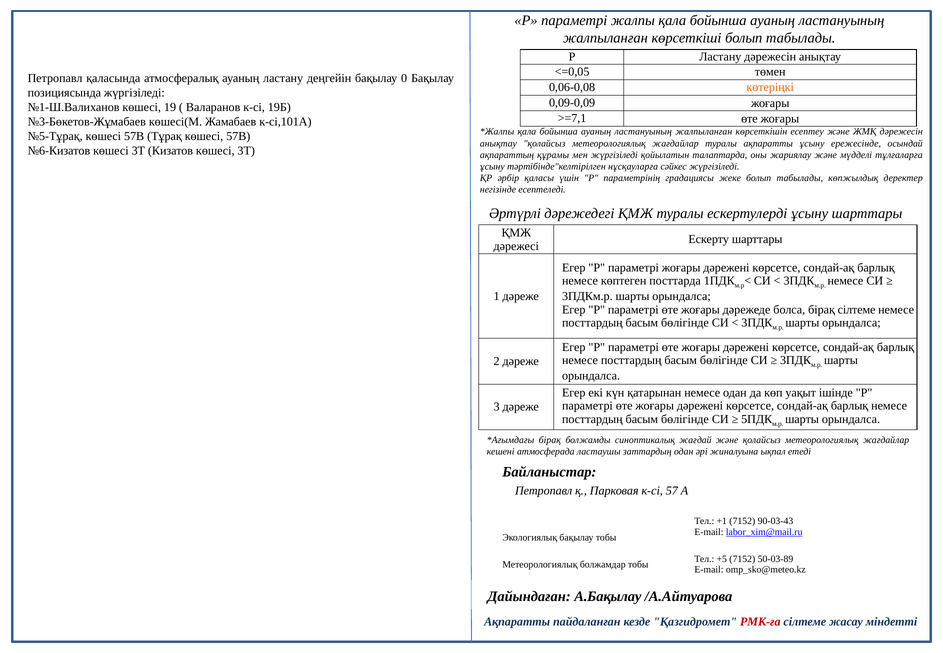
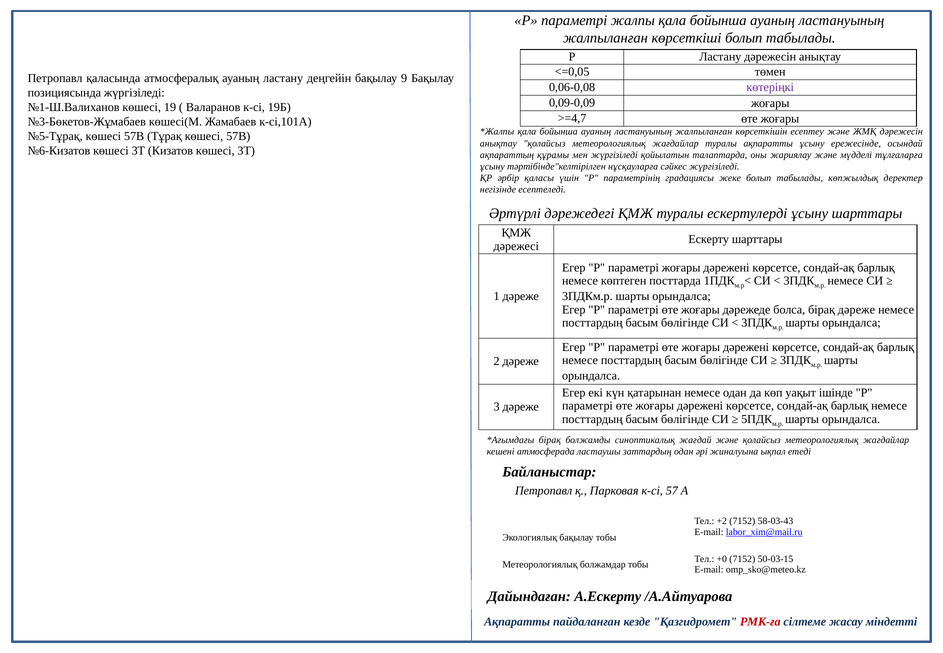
0: 0 -> 9
көтеріңкі colour: orange -> purple
>=7,1: >=7,1 -> >=4,7
бірақ сілтеме: сілтеме -> дәреже
+1: +1 -> +2
90-03-43: 90-03-43 -> 58-03-43
+5: +5 -> +0
50-03-89: 50-03-89 -> 50-03-15
А.Бақылау: А.Бақылау -> А.Ескерту
